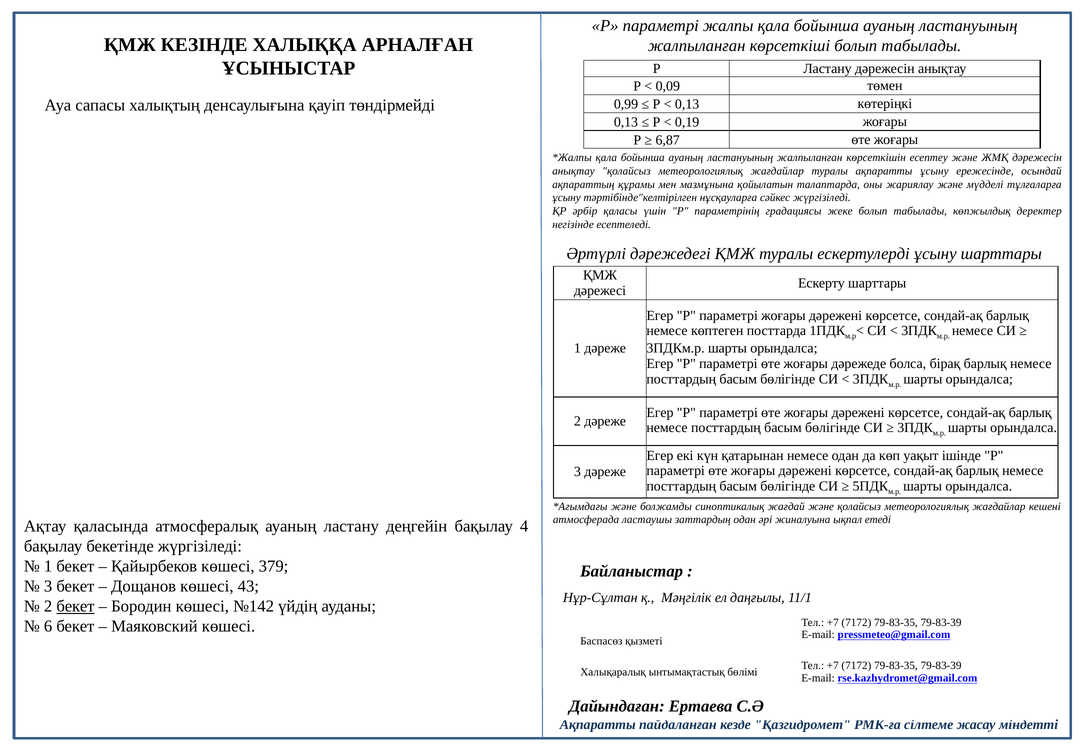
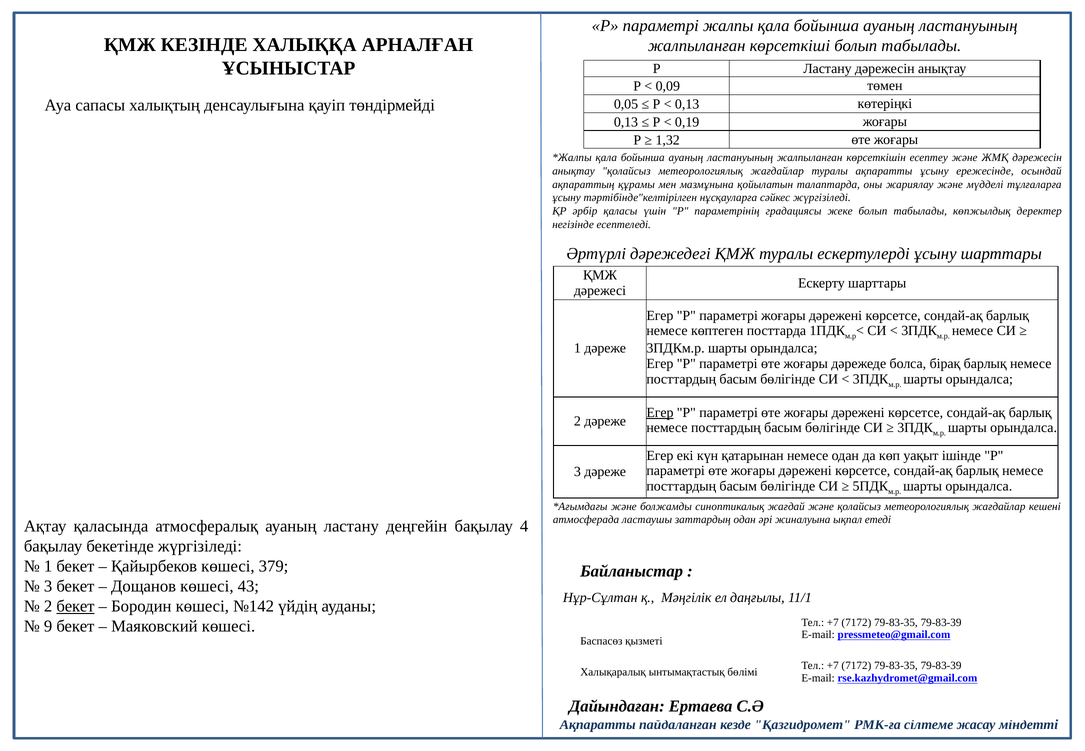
0,99: 0,99 -> 0,05
6,87: 6,87 -> 1,32
Егер at (660, 413) underline: none -> present
6: 6 -> 9
